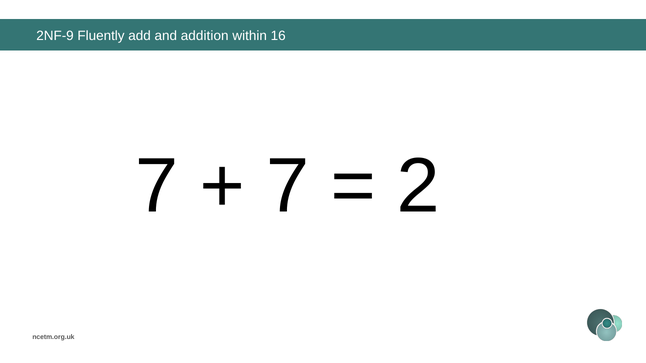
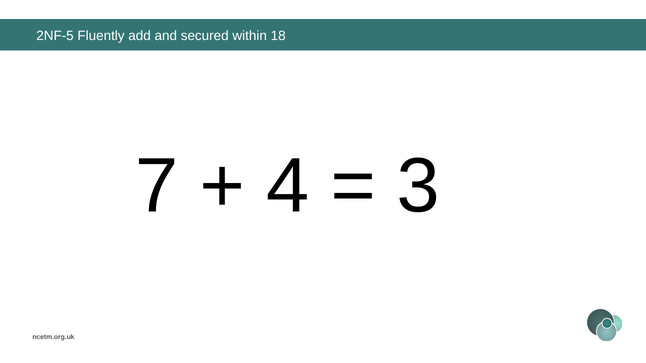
2NF-9: 2NF-9 -> 2NF-5
addition: addition -> secured
16: 16 -> 18
7 at (288, 186): 7 -> 4
2: 2 -> 3
